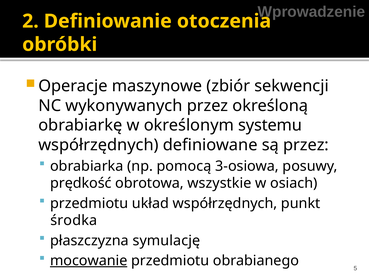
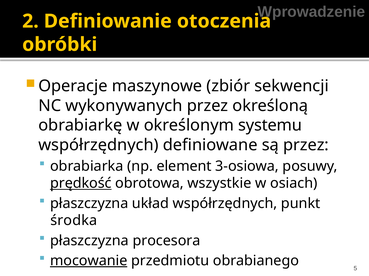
pomocą: pomocą -> element
prędkość underline: none -> present
przedmiotu at (89, 204): przedmiotu -> płaszczyzna
symulację: symulację -> procesora
